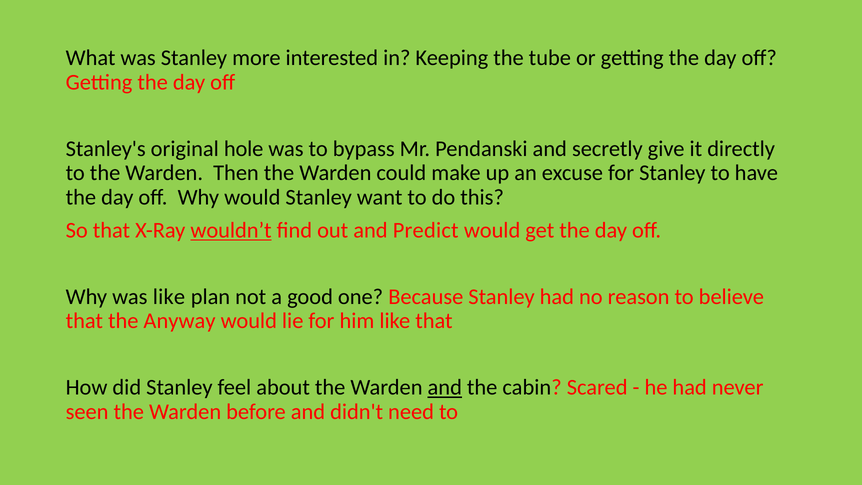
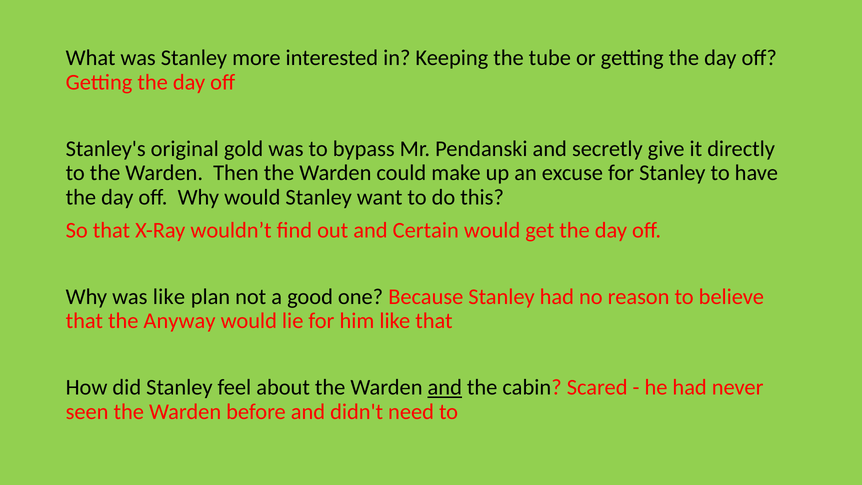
hole: hole -> gold
wouldn’t underline: present -> none
Predict: Predict -> Certain
